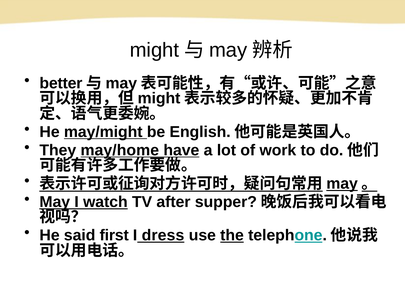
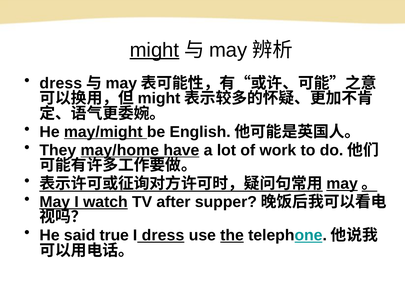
might at (154, 50) underline: none -> present
better at (61, 83): better -> dress
first: first -> true
